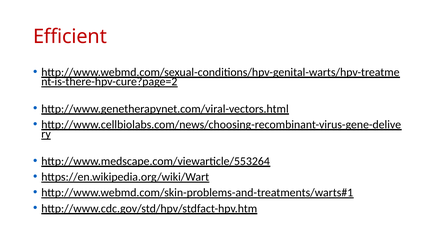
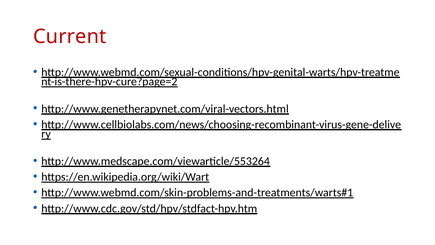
Efficient: Efficient -> Current
